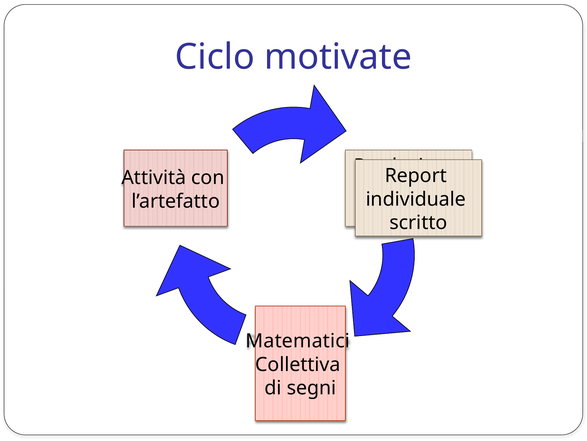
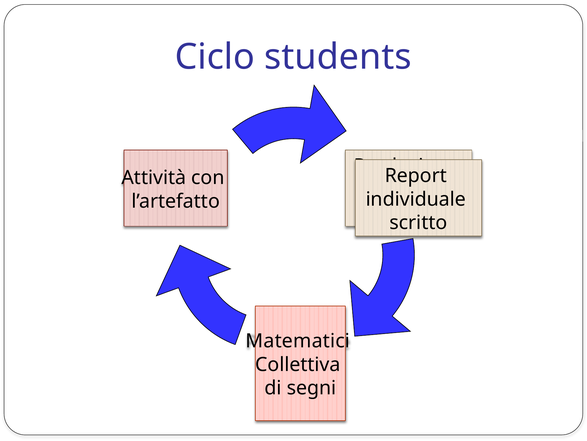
motivate: motivate -> students
